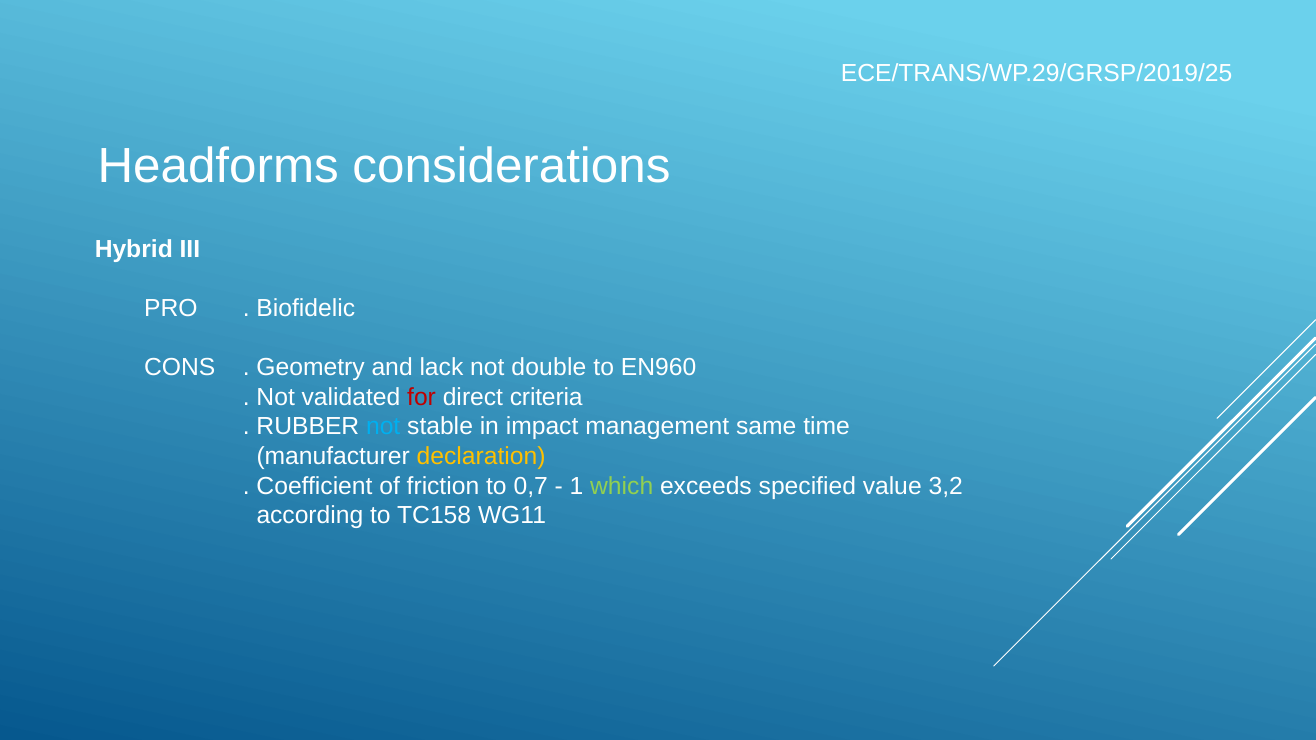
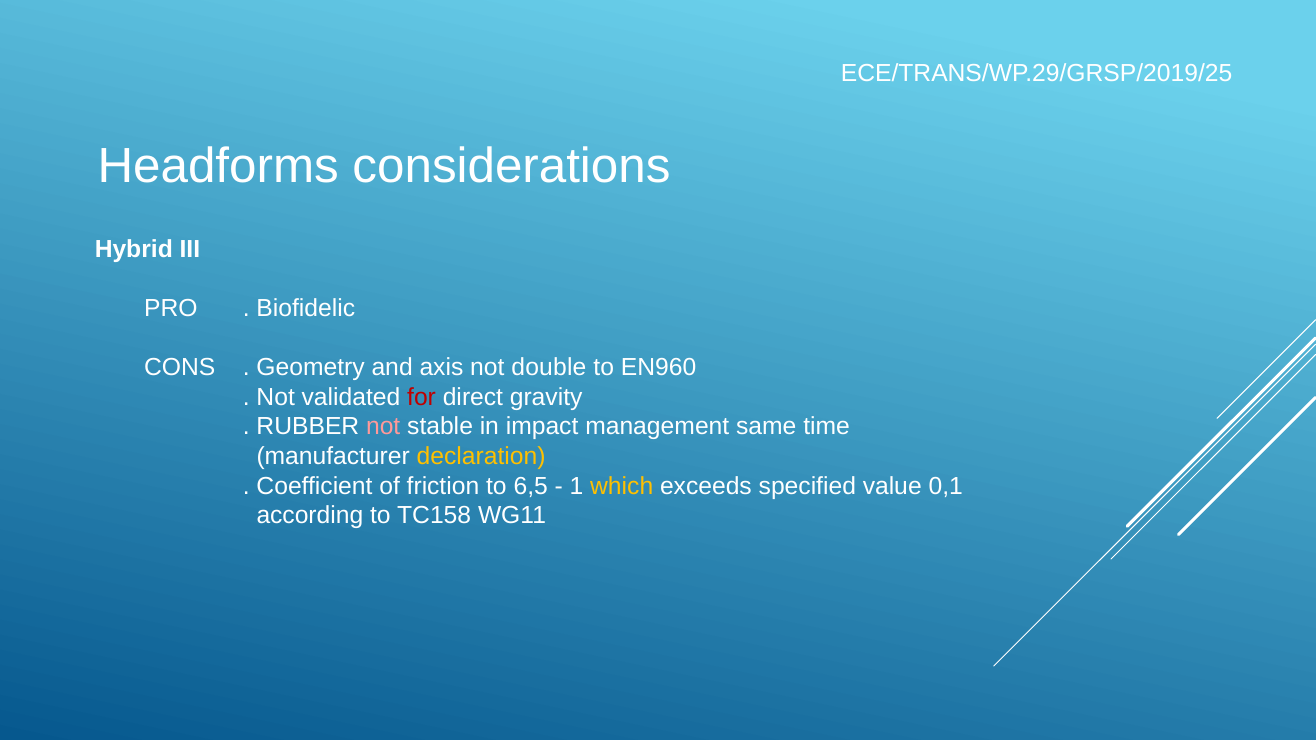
lack: lack -> axis
criteria: criteria -> gravity
not at (383, 427) colour: light blue -> pink
0,7: 0,7 -> 6,5
which colour: light green -> yellow
3,2: 3,2 -> 0,1
